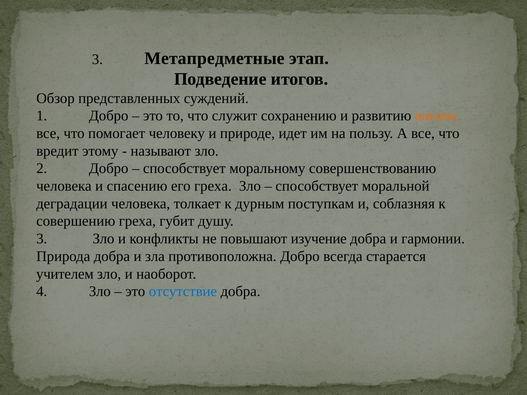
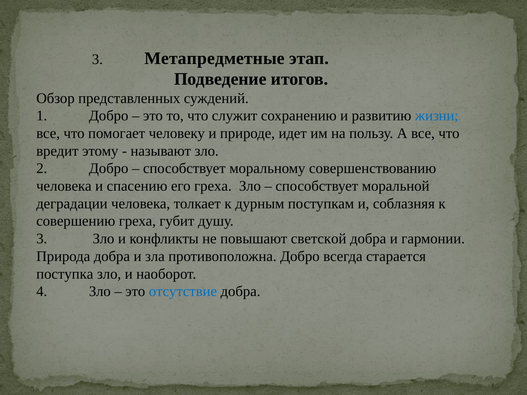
жизни colour: orange -> blue
изучение: изучение -> светской
учителем: учителем -> поступка
